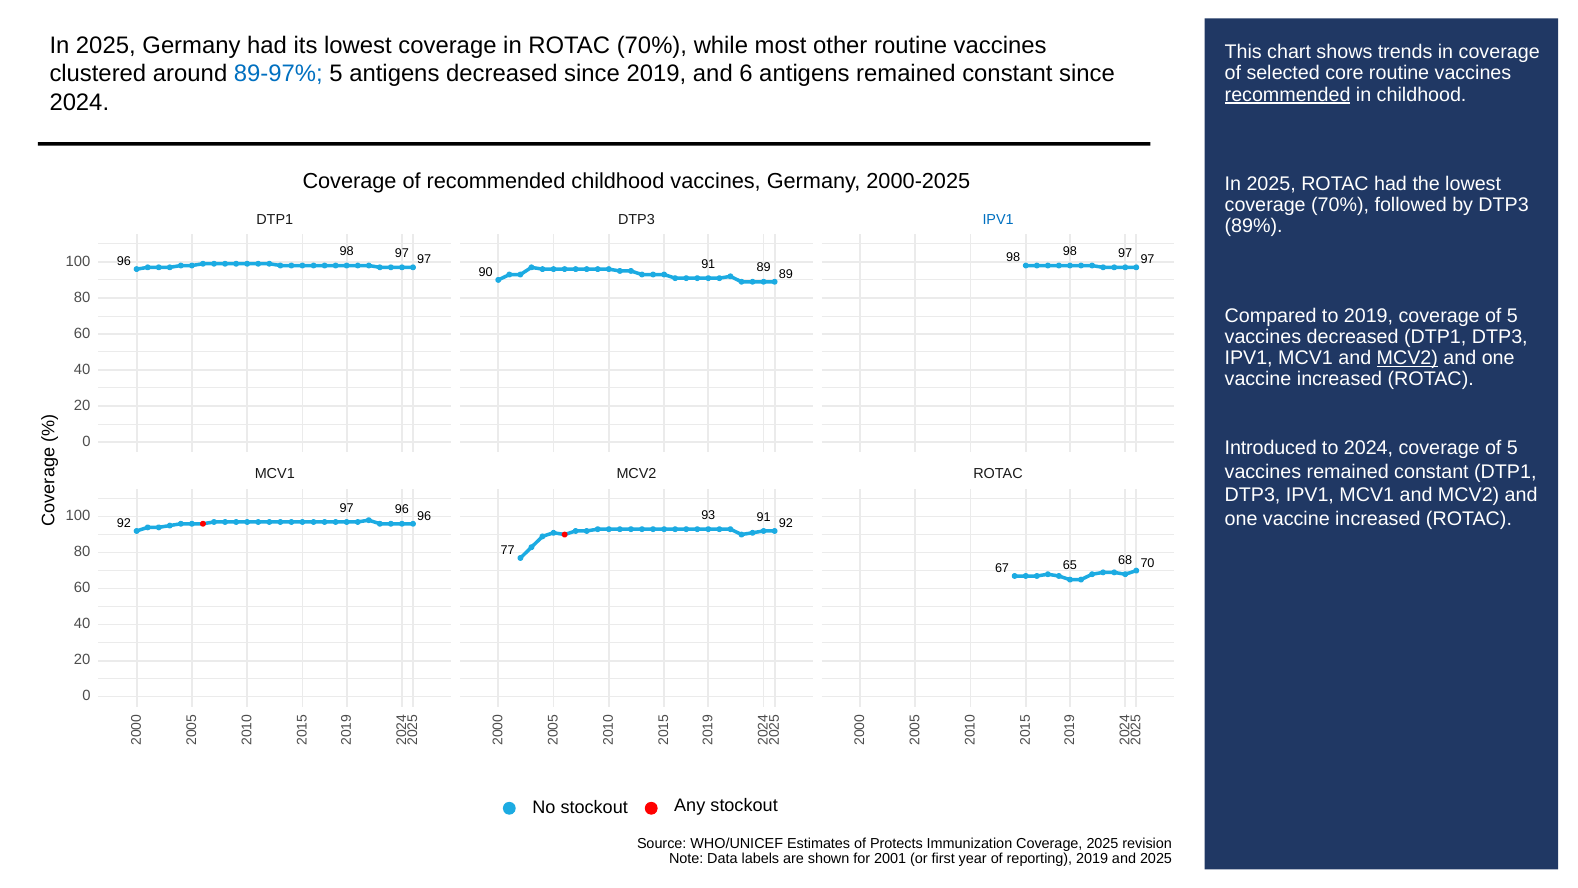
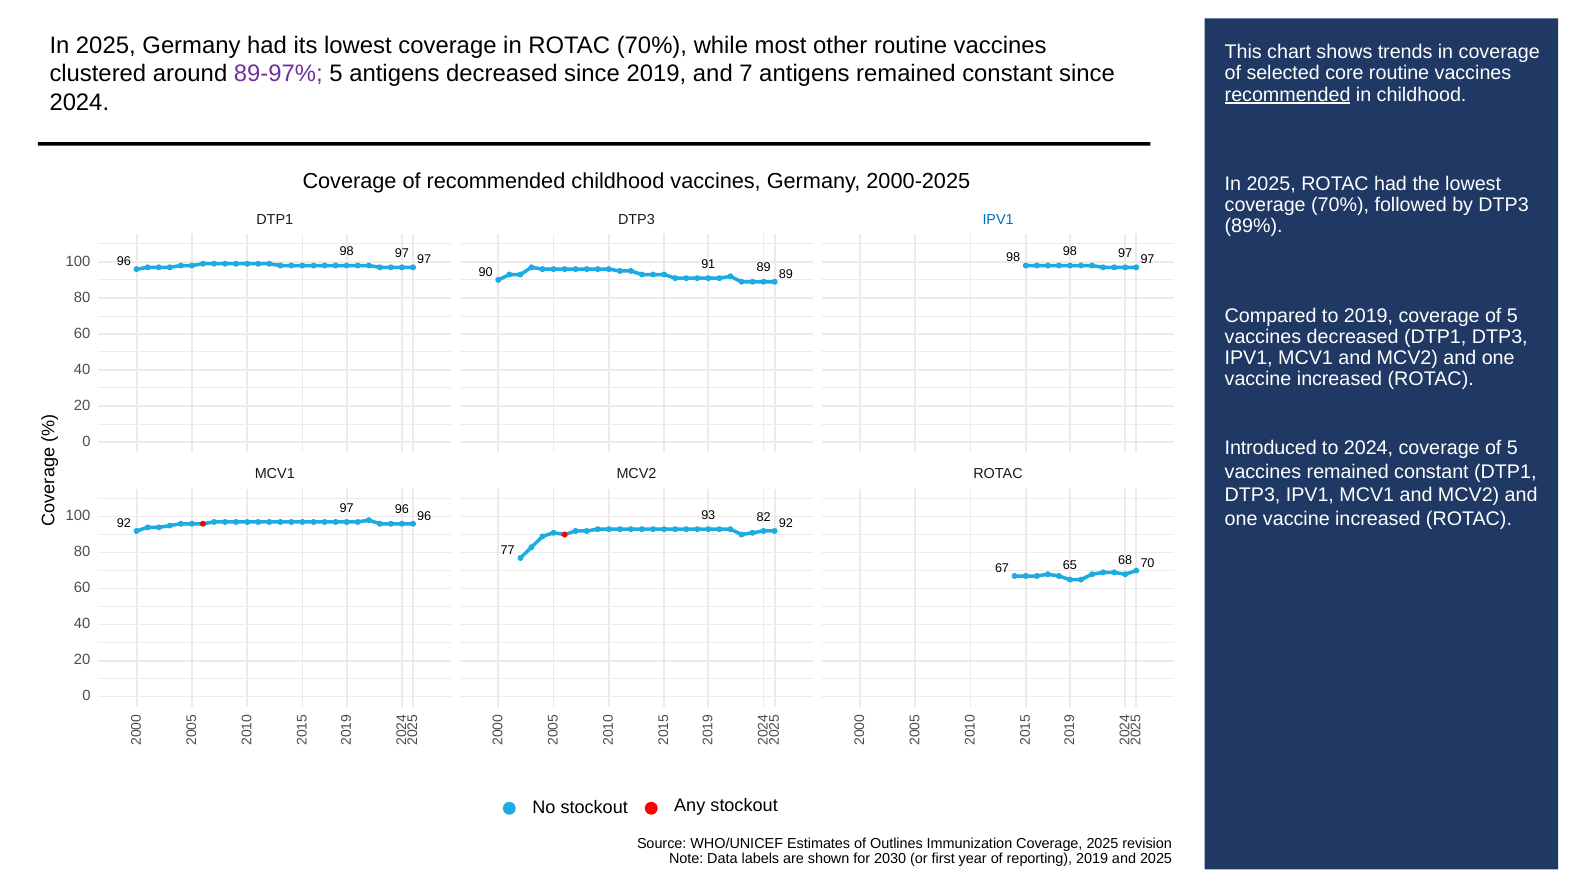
89-97% colour: blue -> purple
6: 6 -> 7
MCV2 at (1407, 358) underline: present -> none
93 91: 91 -> 82
Protects: Protects -> Outlines
2001: 2001 -> 2030
